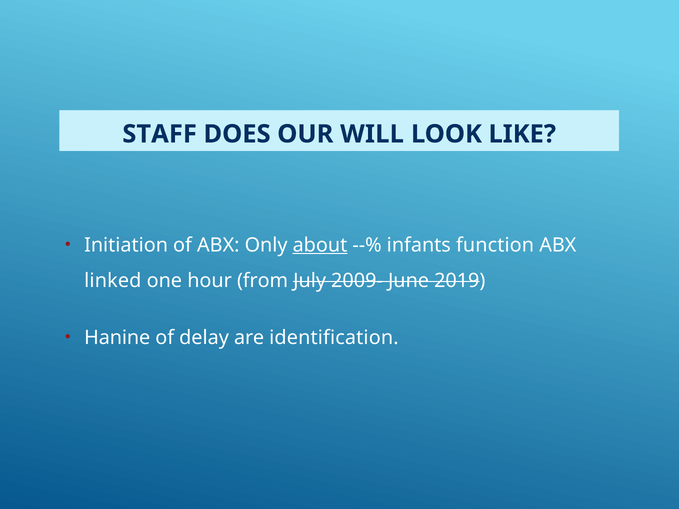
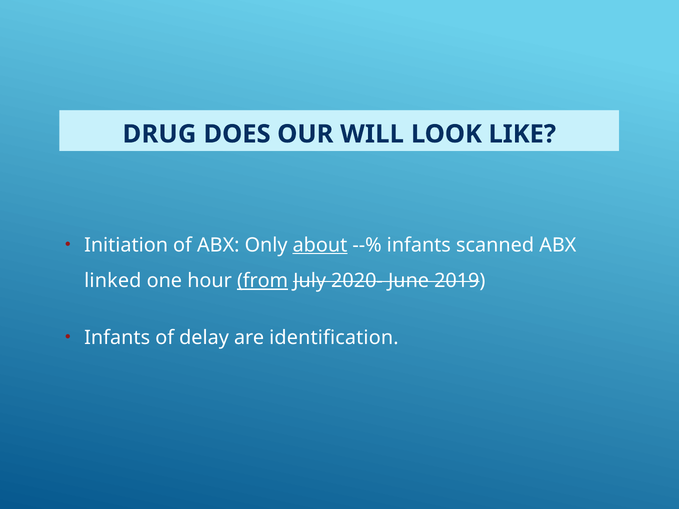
STAFF: STAFF -> DRUG
function: function -> scanned
from underline: none -> present
2009-: 2009- -> 2020-
Hanine at (117, 338): Hanine -> Infants
